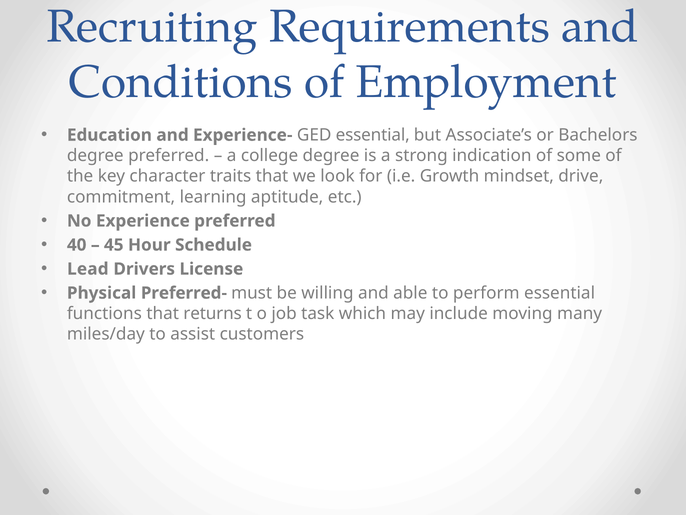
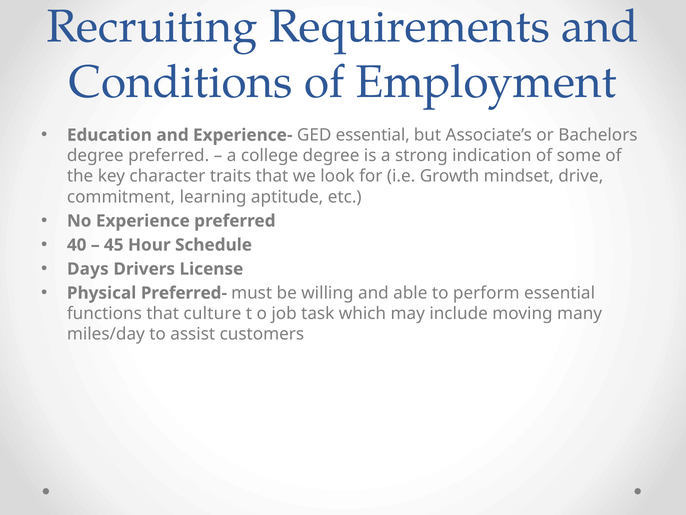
Lead: Lead -> Days
returns: returns -> culture
